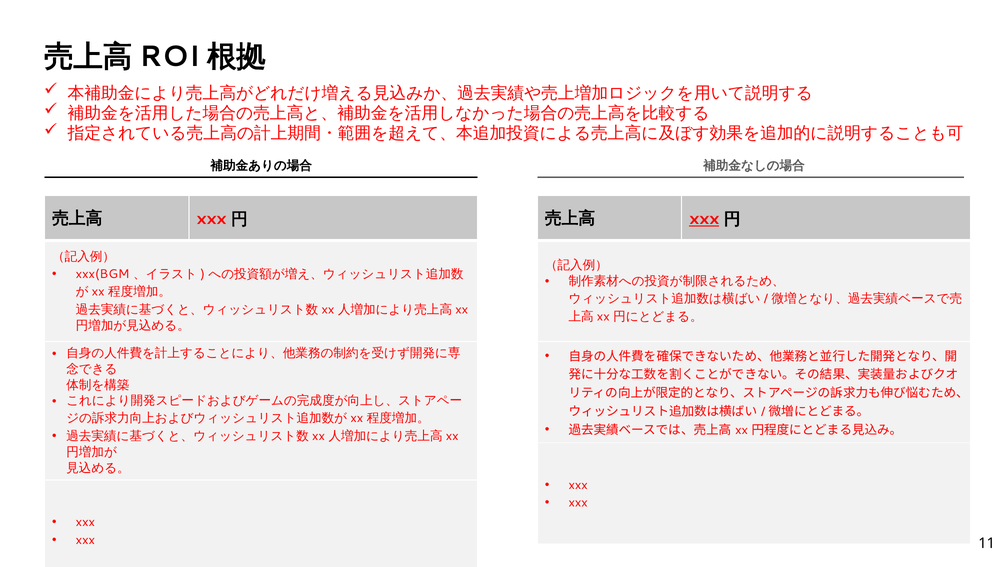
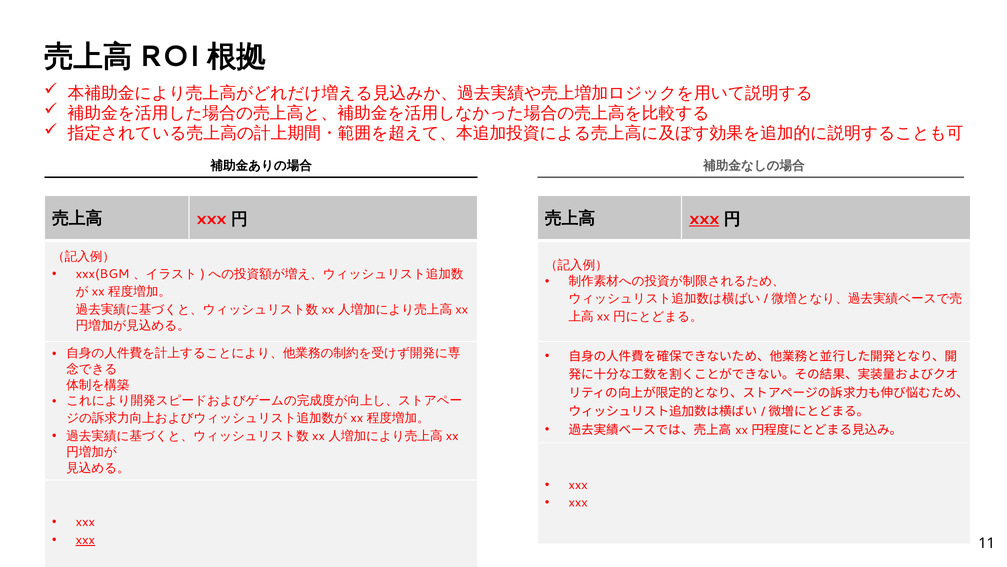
xxx at (85, 539) underline: none -> present
